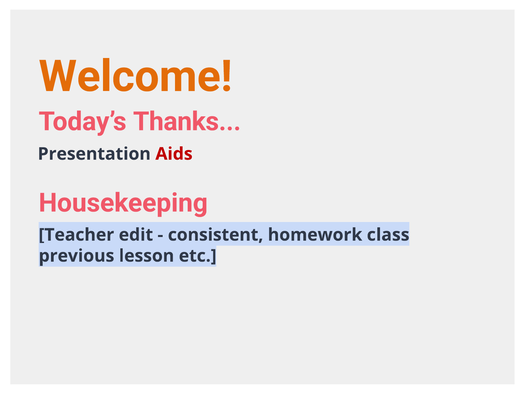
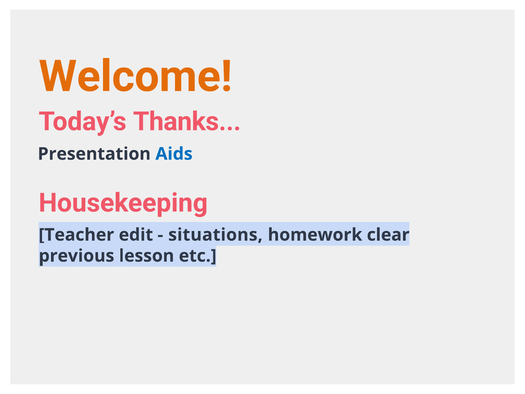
Aids colour: red -> blue
consistent: consistent -> situations
class: class -> clear
